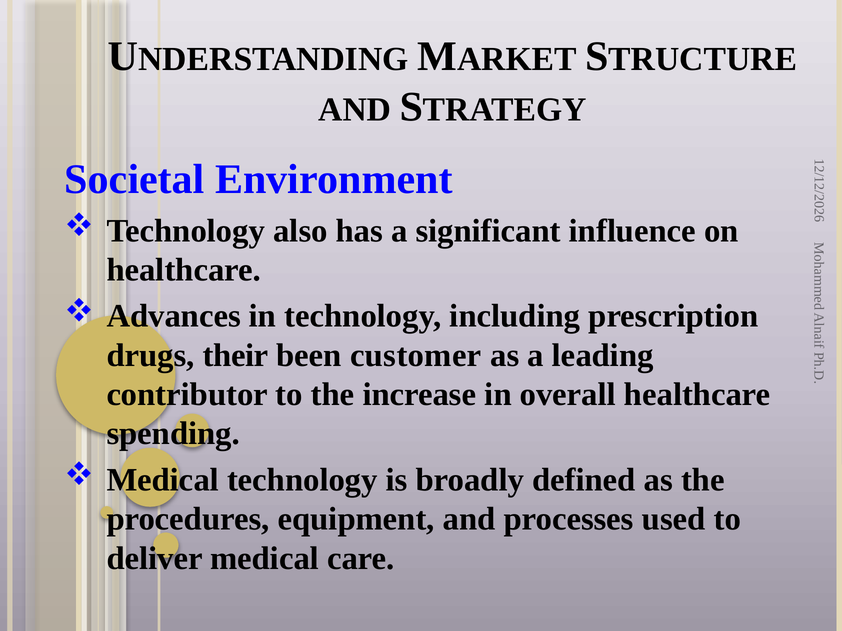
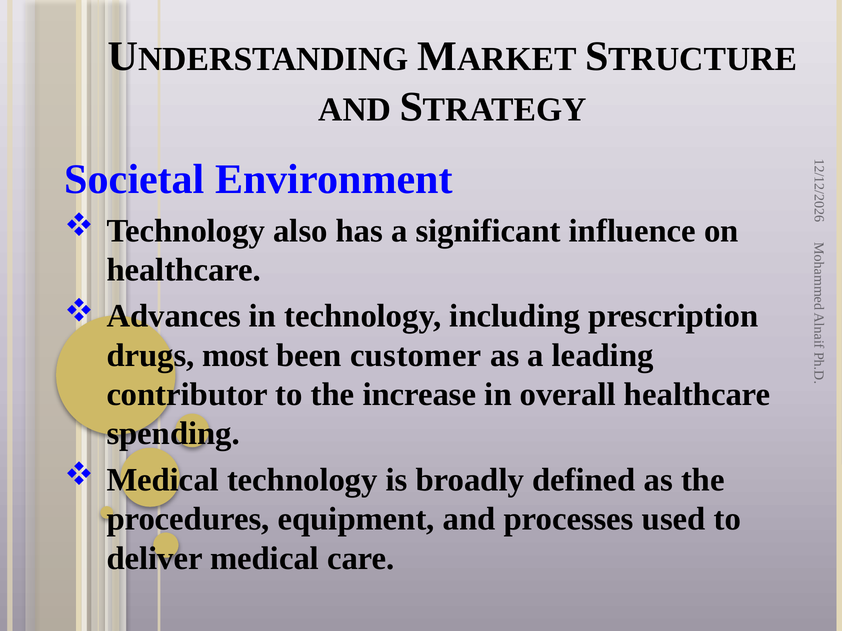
their: their -> most
